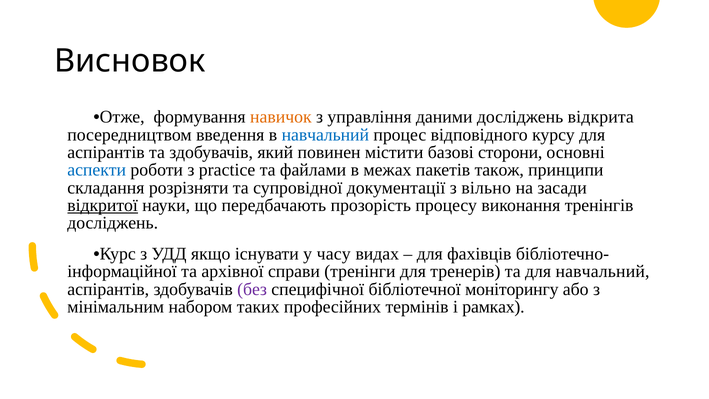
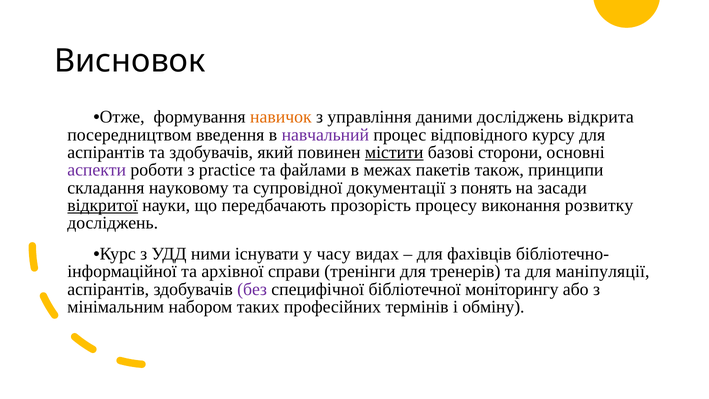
навчальний at (325, 135) colour: blue -> purple
містити underline: none -> present
аспекти colour: blue -> purple
розрізняти: розрізняти -> науковому
вільно: вільно -> понять
тренінгів: тренінгів -> розвитку
якщо: якщо -> ними
для навчальний: навчальний -> маніпуляції
рамках: рамках -> обміну
